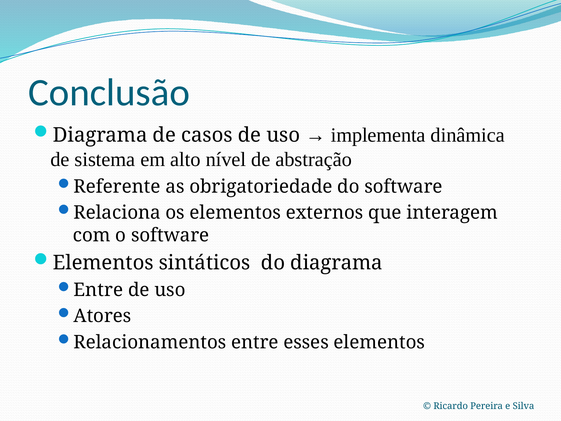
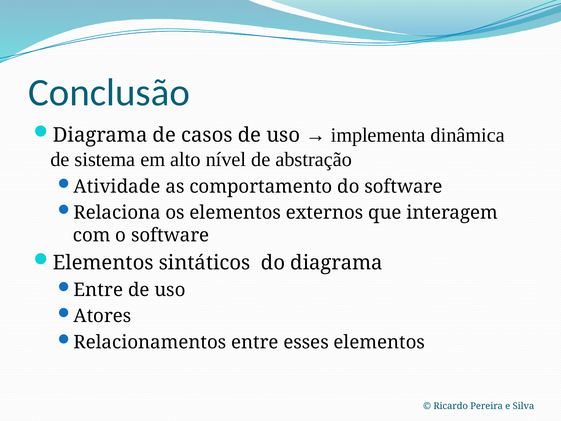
Referente: Referente -> Atividade
obrigatoriedade: obrigatoriedade -> comportamento
